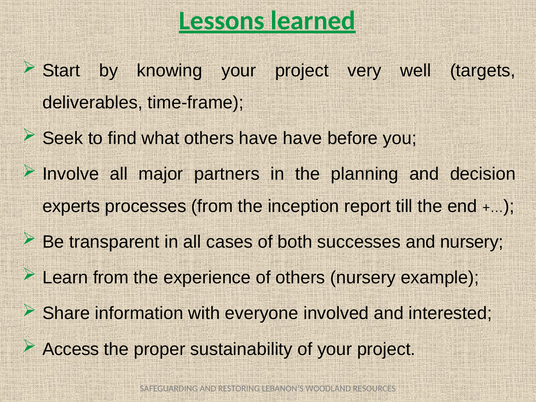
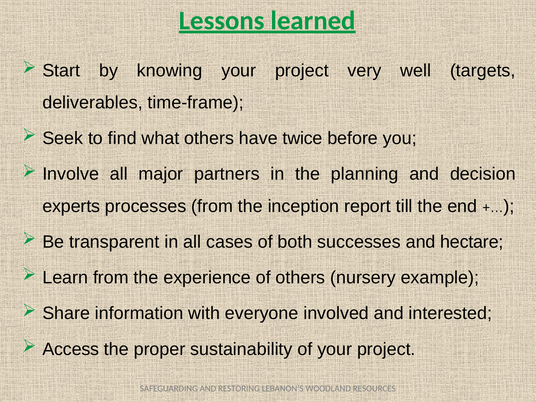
have have: have -> twice
and nursery: nursery -> hectare
